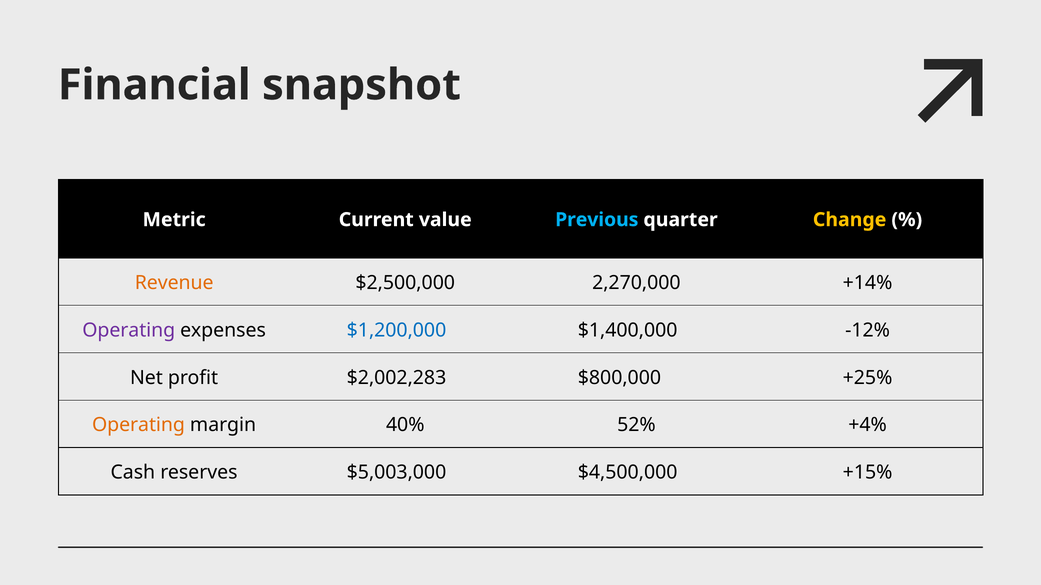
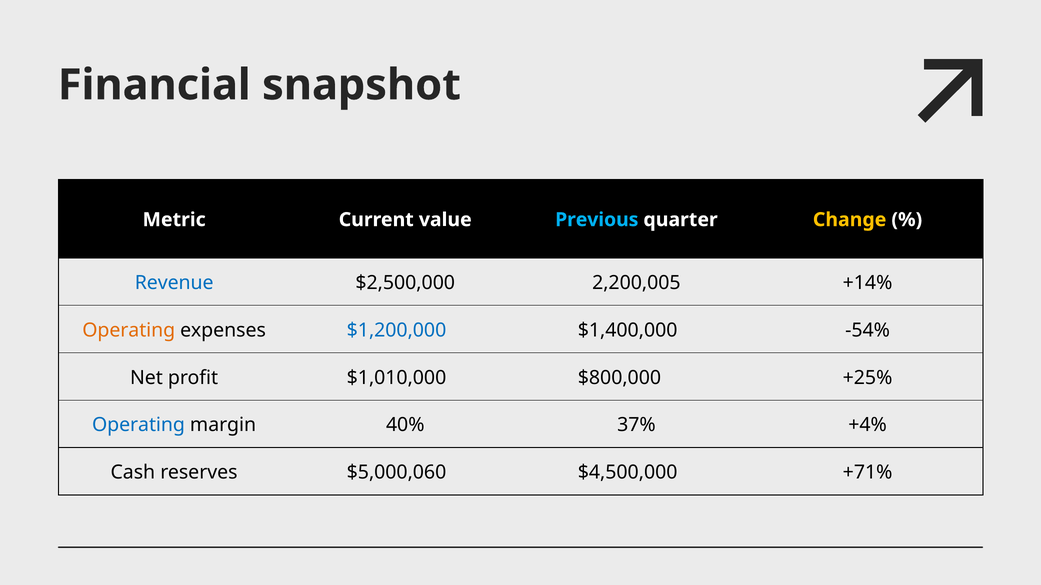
Revenue colour: orange -> blue
2,270,000: 2,270,000 -> 2,200,005
Operating at (129, 330) colour: purple -> orange
-12%: -12% -> -54%
$2,002,283: $2,002,283 -> $1,010,000
Operating at (139, 425) colour: orange -> blue
52%: 52% -> 37%
$5,003,000: $5,003,000 -> $5,000,060
+15%: +15% -> +71%
